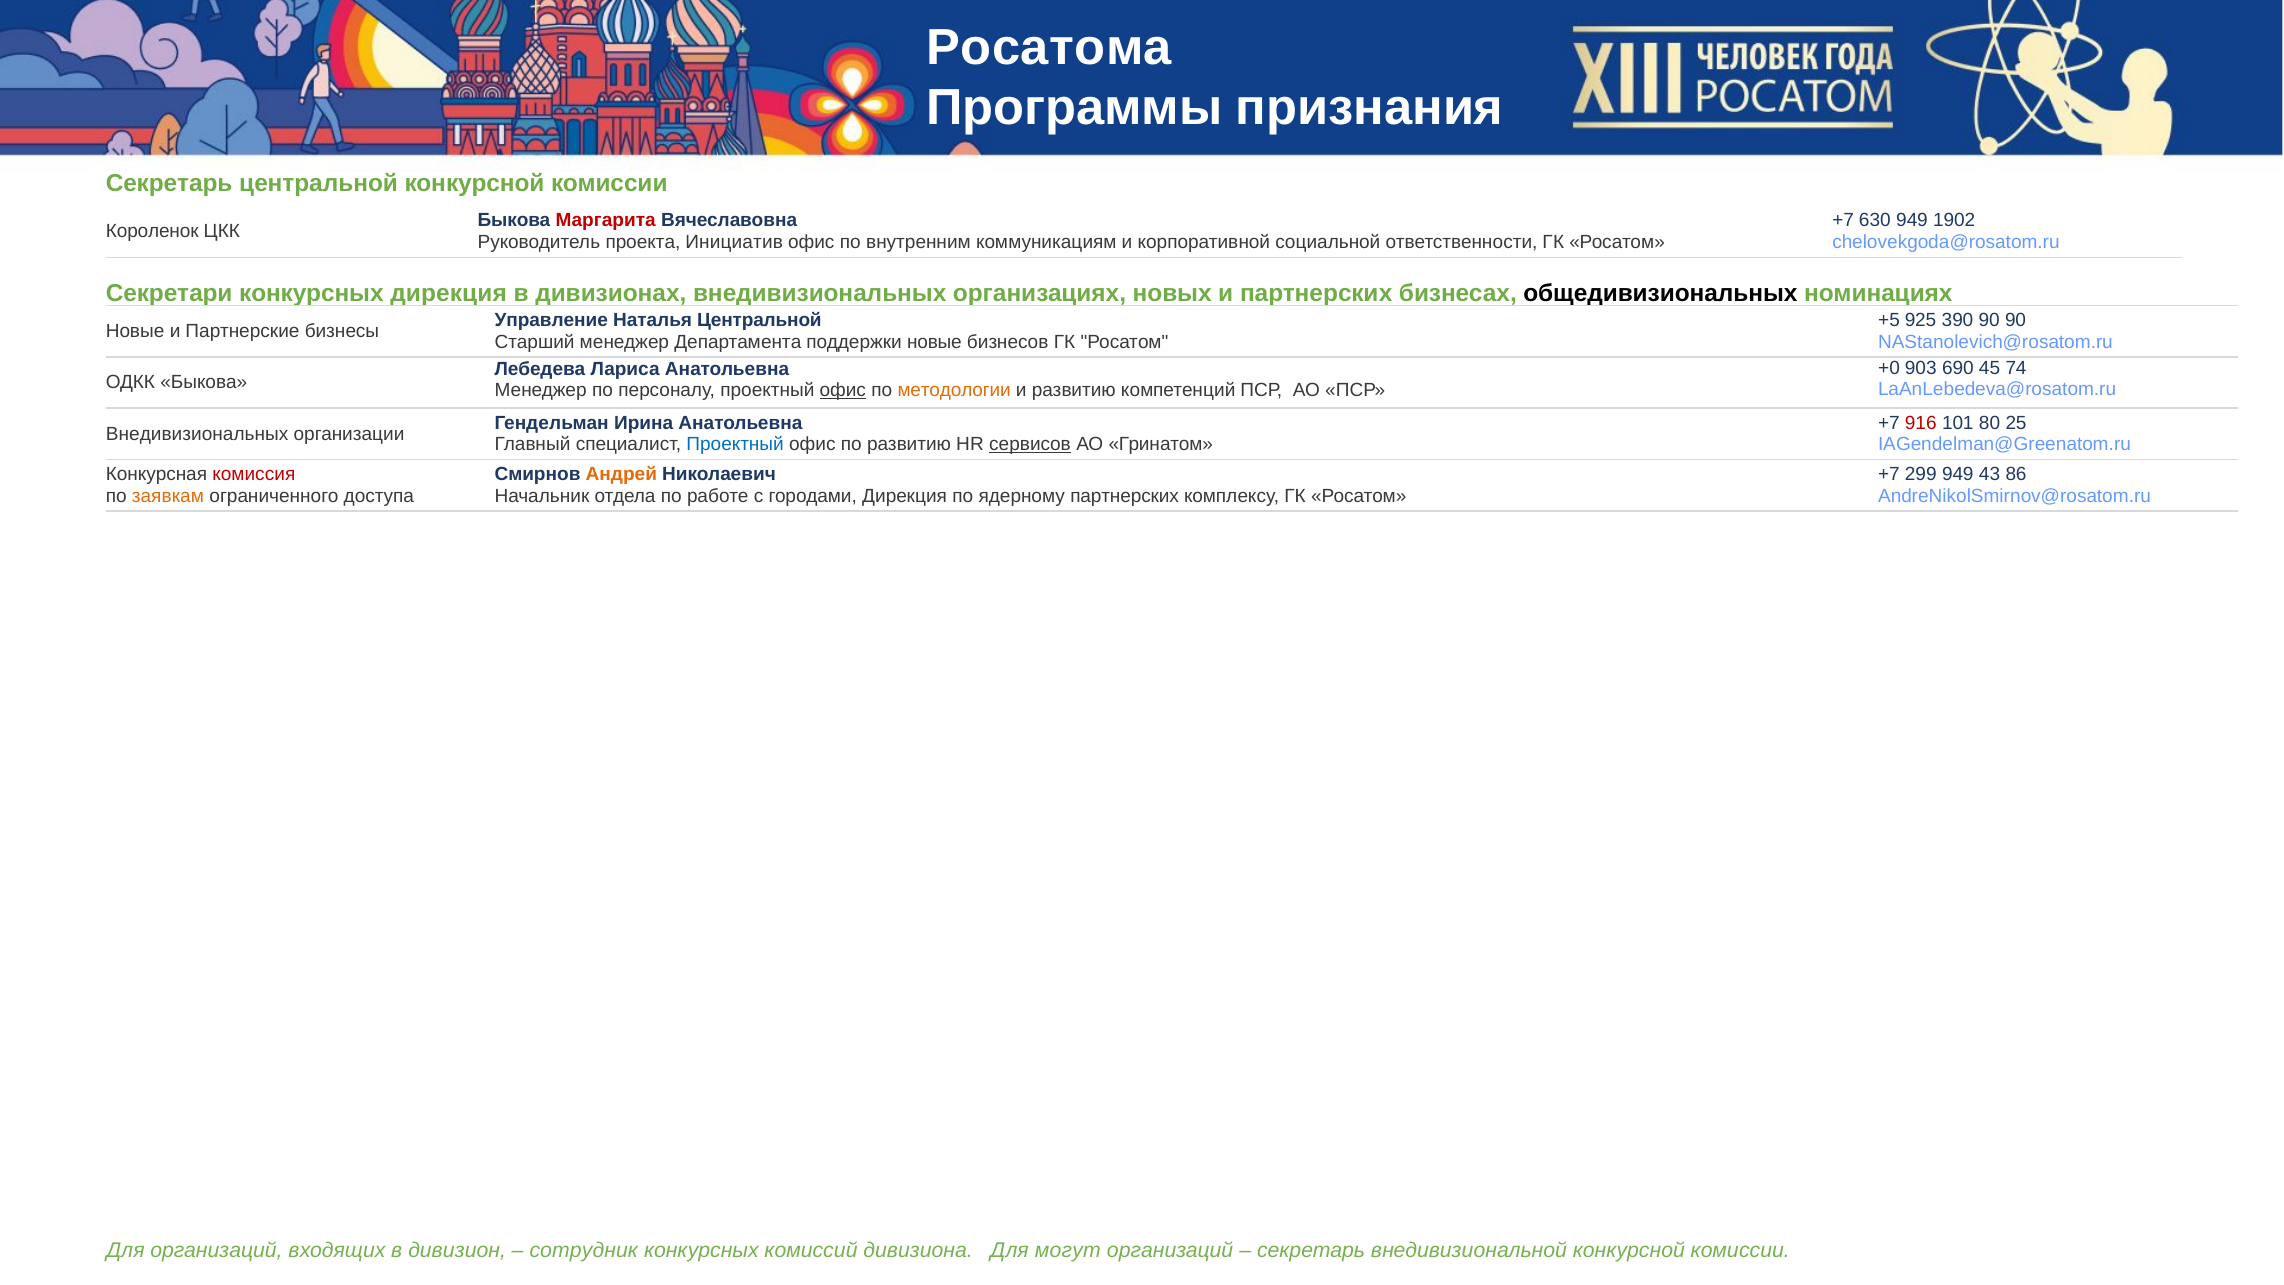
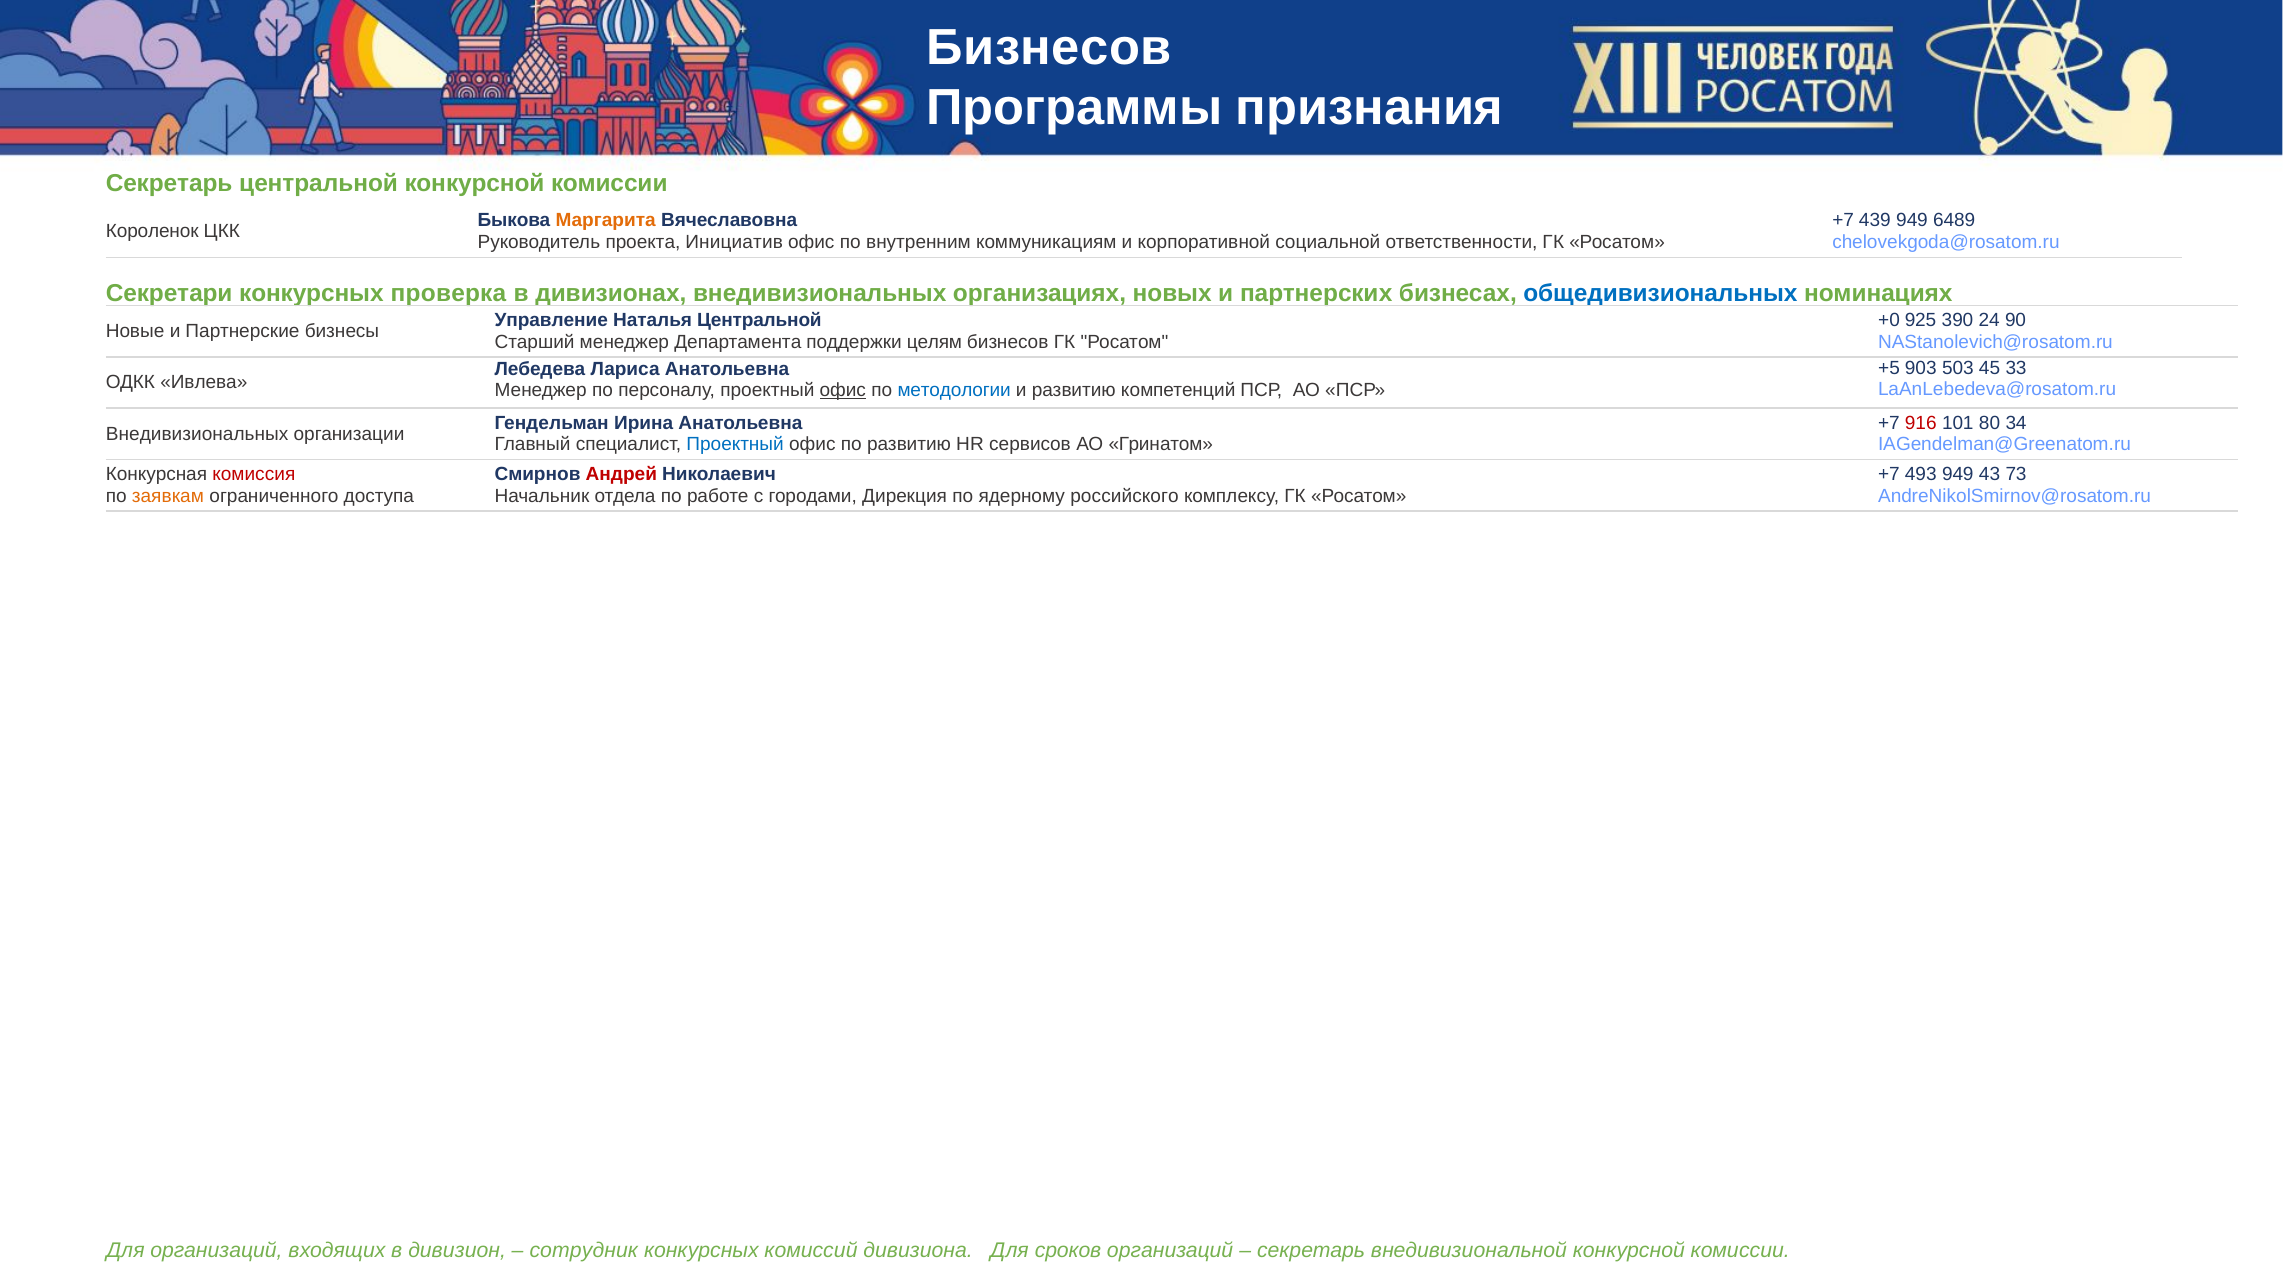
Росатома at (1049, 47): Росатома -> Бизнесов
Маргарита colour: red -> orange
630: 630 -> 439
1902: 1902 -> 6489
конкурсных дирекция: дирекция -> проверка
общедивизиональных colour: black -> blue
+5: +5 -> +0
390 90: 90 -> 24
поддержки новые: новые -> целям
+0: +0 -> +5
690: 690 -> 503
74: 74 -> 33
ОДКК Быкова: Быкова -> Ивлева
методологии colour: orange -> blue
25: 25 -> 34
сервисов underline: present -> none
Андрей colour: orange -> red
299: 299 -> 493
86: 86 -> 73
ядерному партнерских: партнерских -> российского
могут: могут -> сроков
